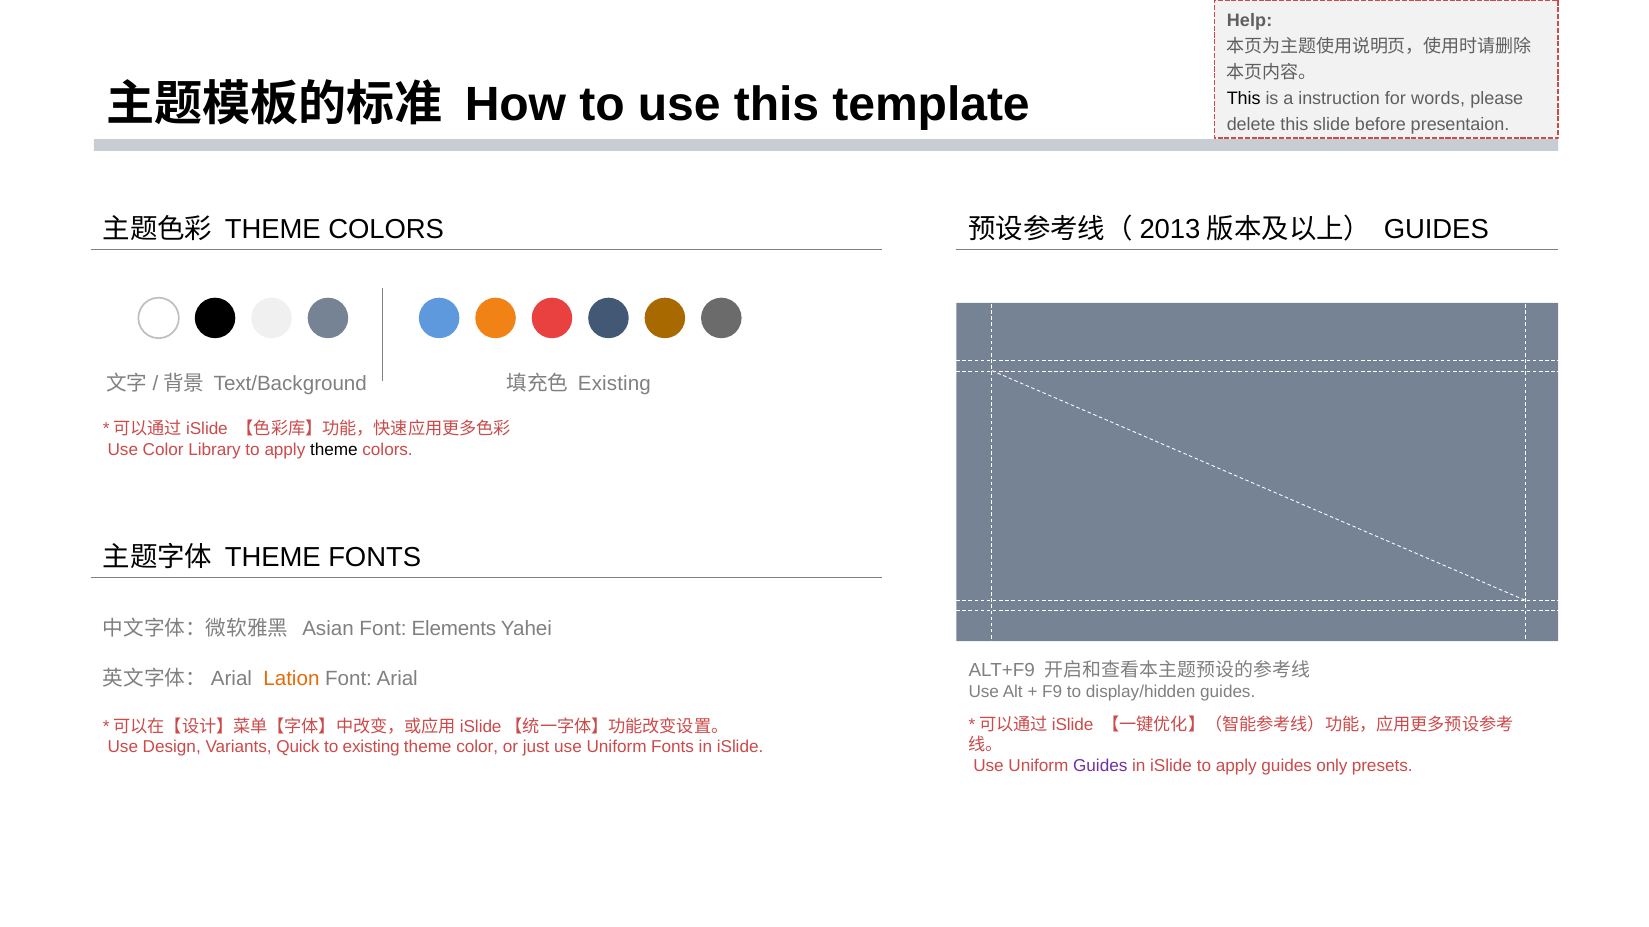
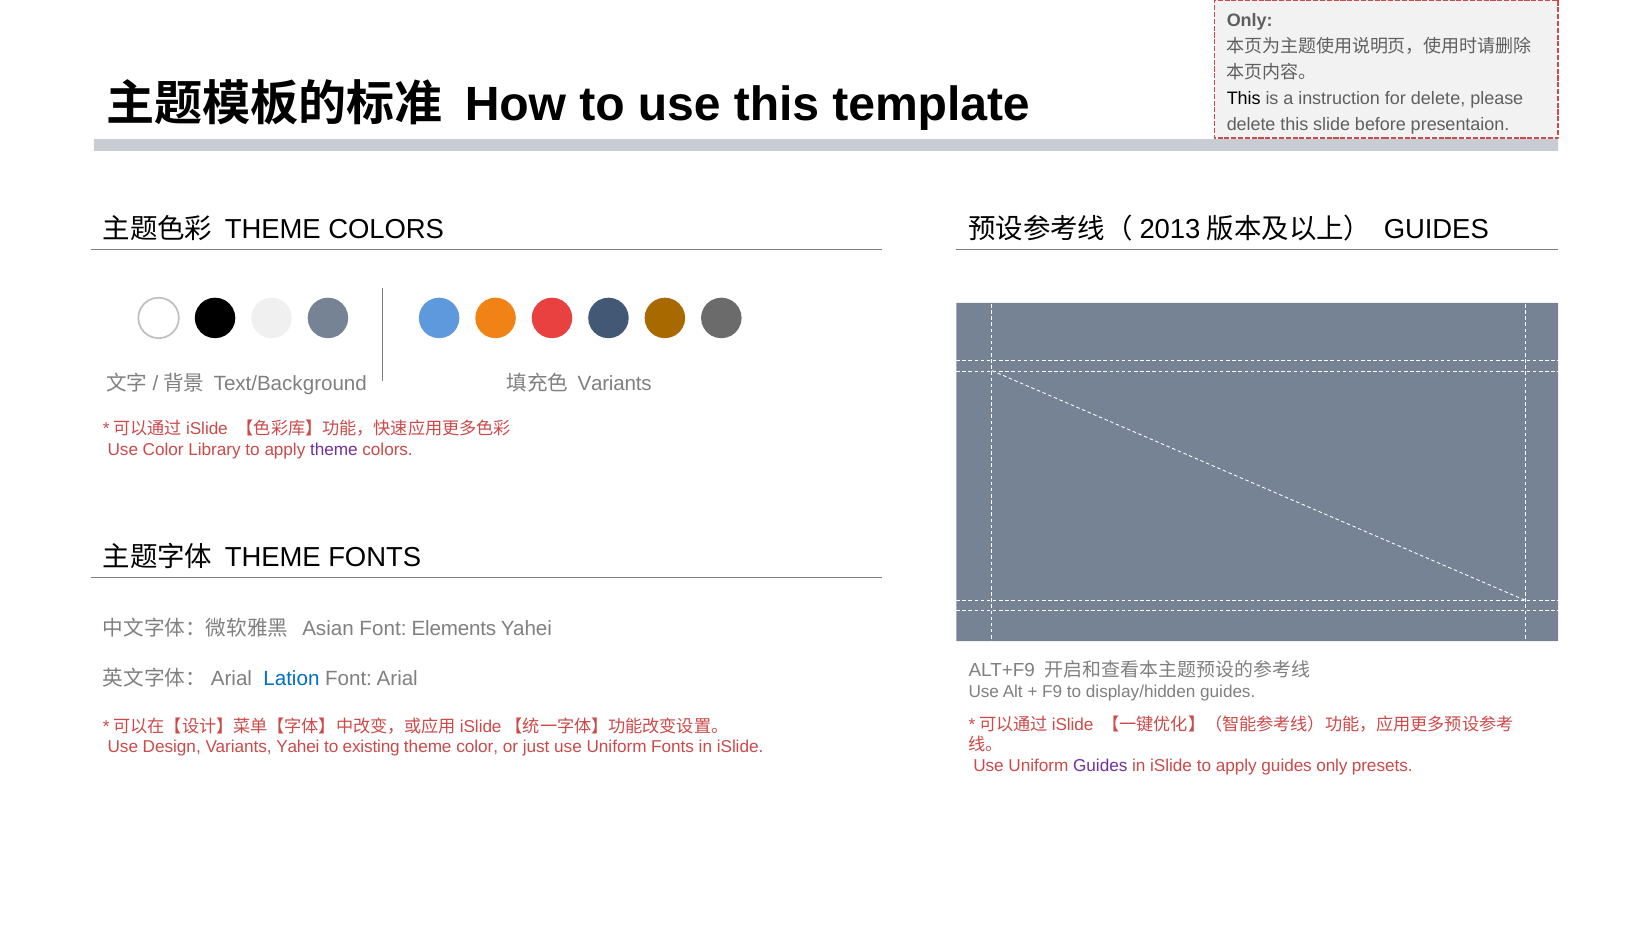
Help at (1250, 21): Help -> Only
for words: words -> delete
Existing at (614, 384): Existing -> Variants
theme at (334, 450) colour: black -> purple
Lation colour: orange -> blue
Variants Quick: Quick -> Yahei
